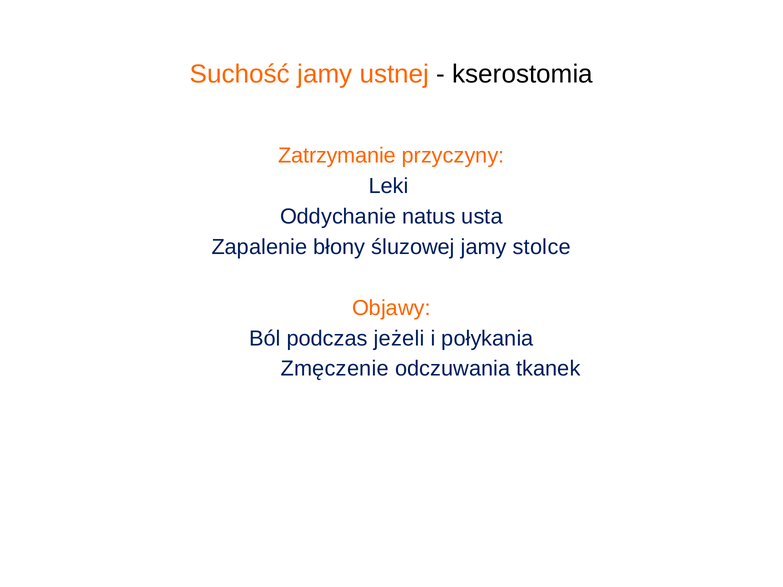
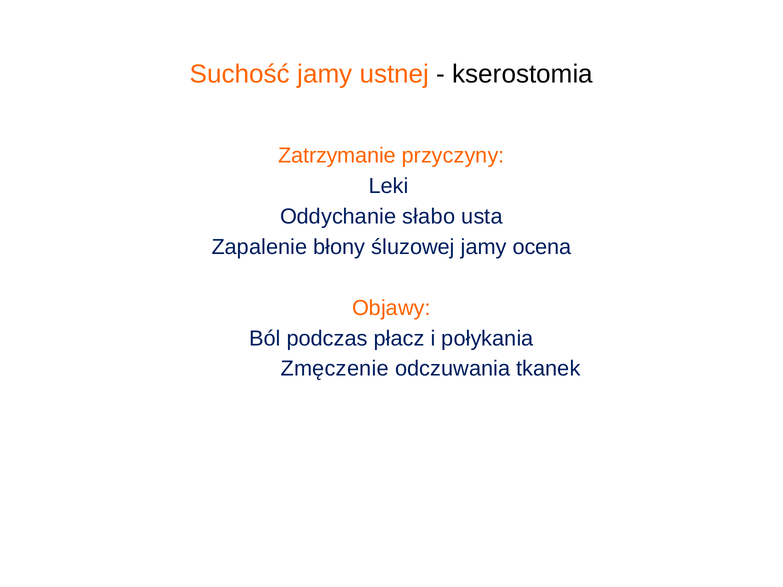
natus: natus -> słabo
stolce: stolce -> ocena
jeżeli: jeżeli -> płacz
